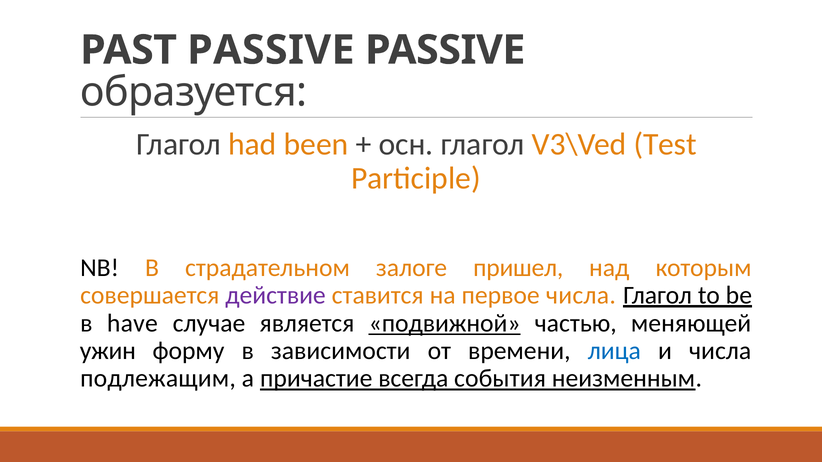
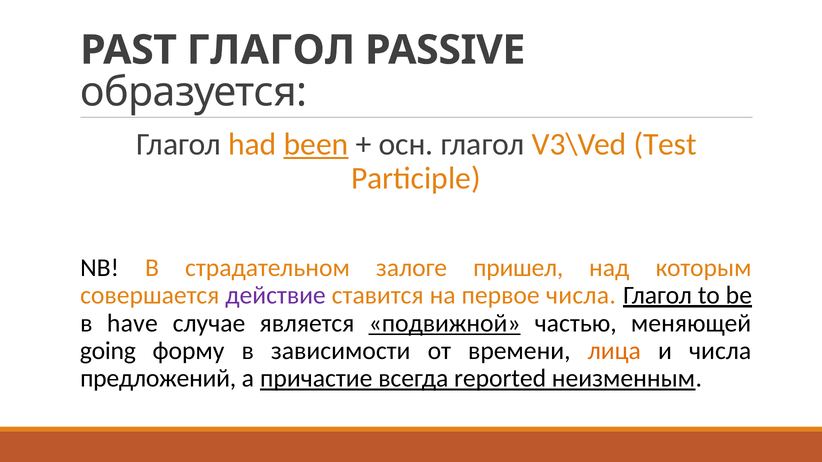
PAST PASSIVE: PASSIVE -> ГЛАГОЛ
been underline: none -> present
ужин: ужин -> going
лица colour: blue -> orange
подлежащим: подлежащим -> предложений
события: события -> reported
